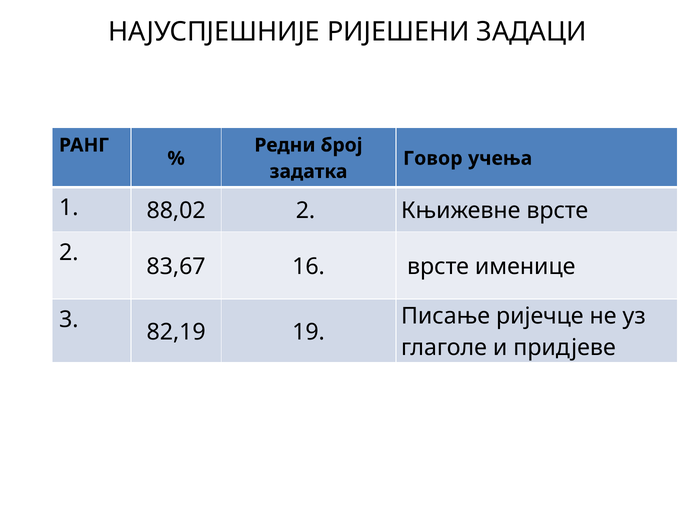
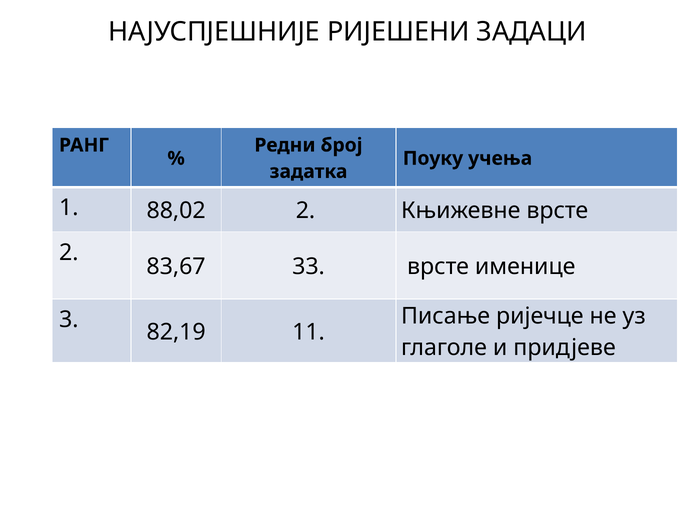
Говор: Говор -> Поуку
16: 16 -> 33
19: 19 -> 11
